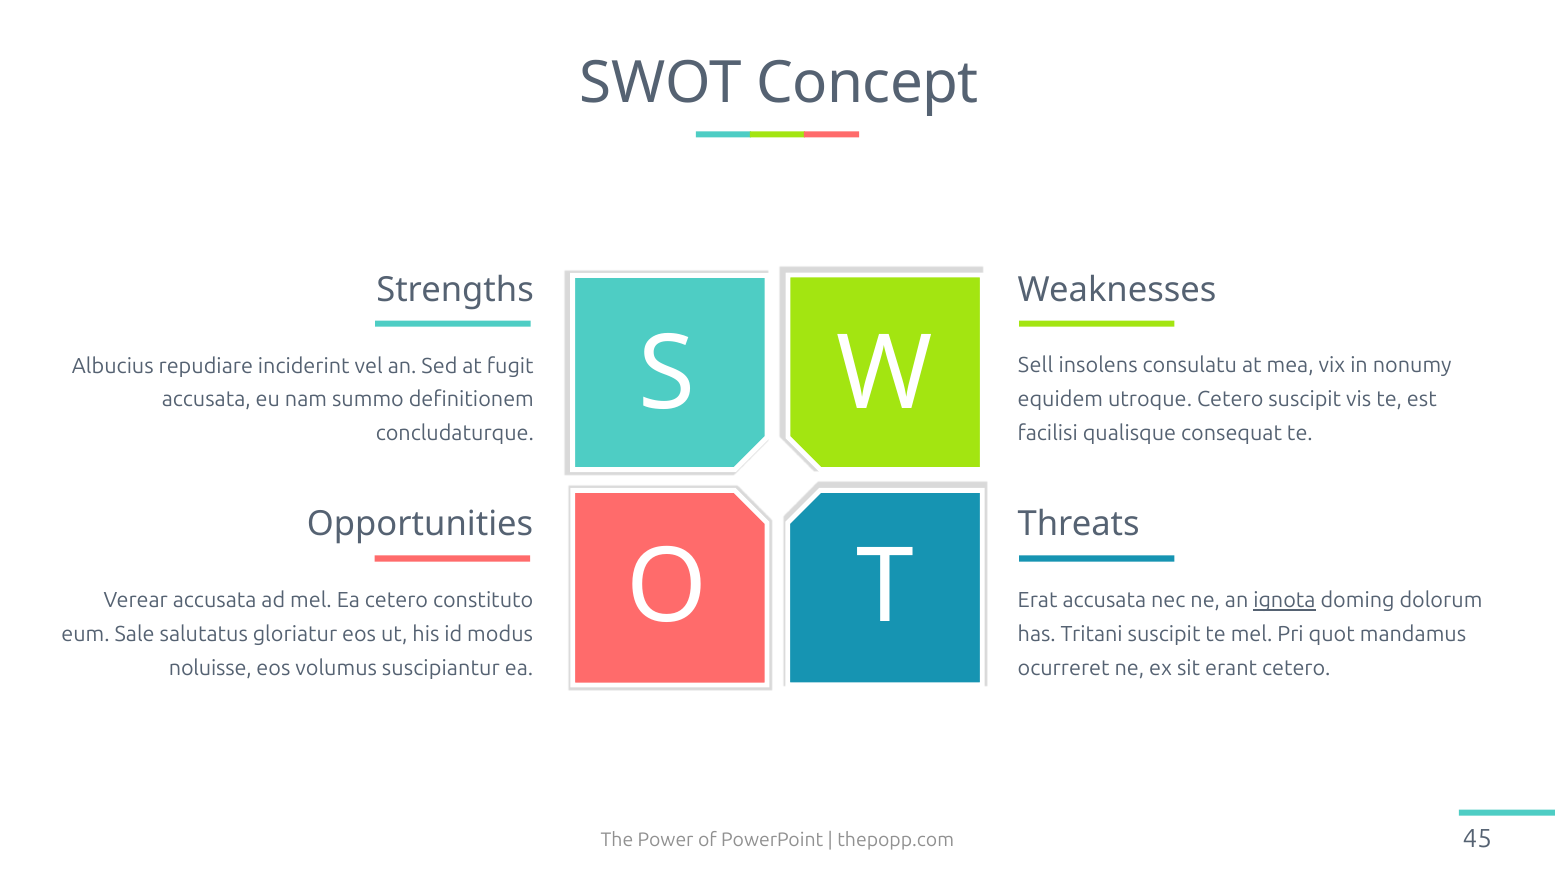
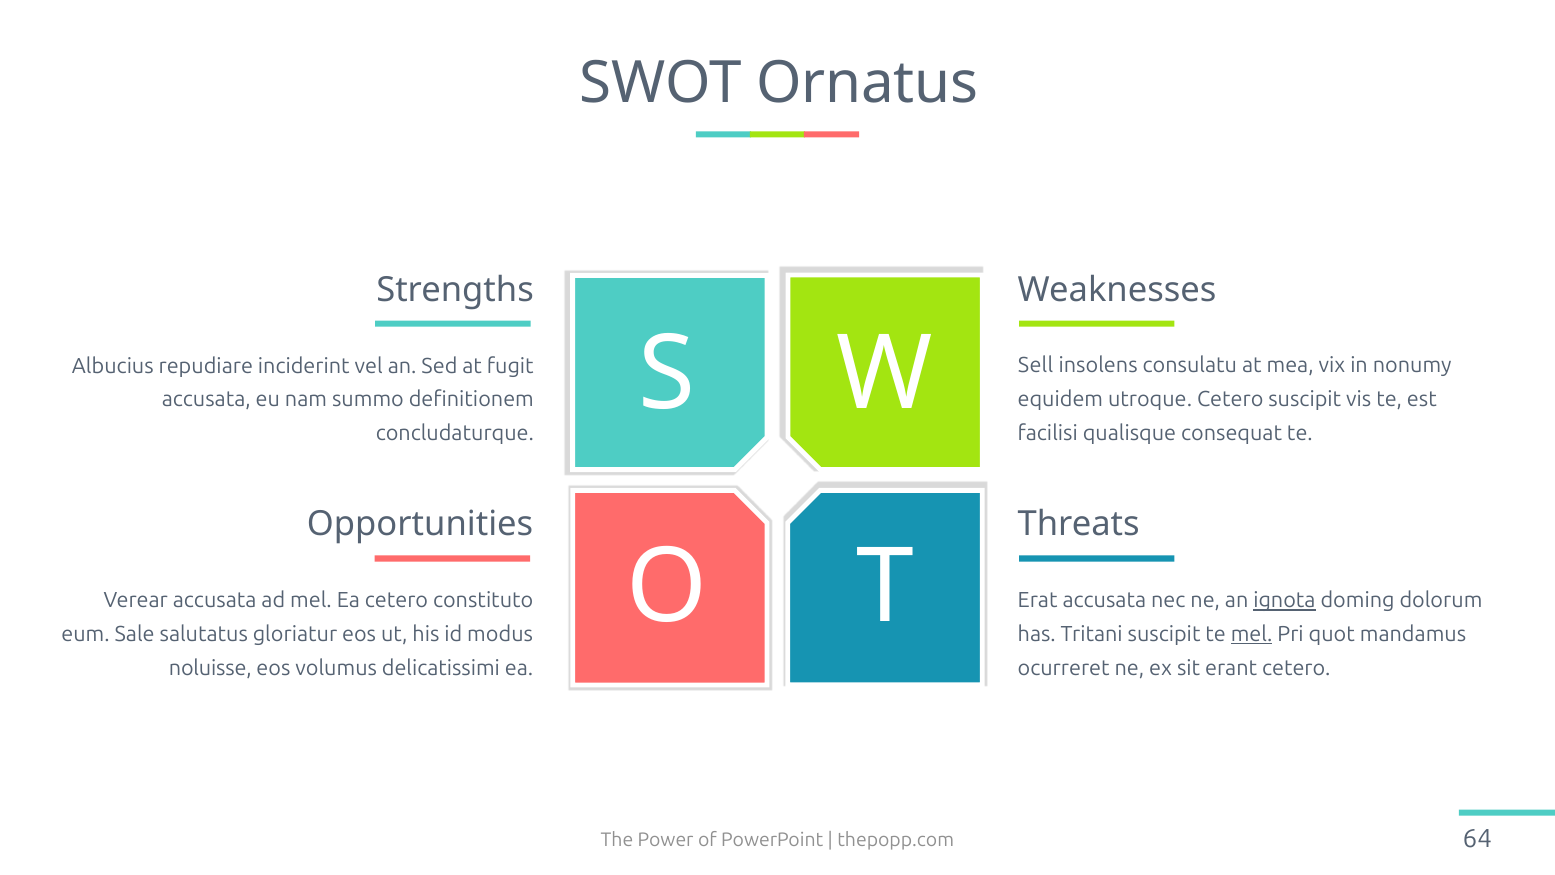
Concept: Concept -> Ornatus
mel at (1252, 634) underline: none -> present
suscipiantur: suscipiantur -> delicatissimi
45: 45 -> 64
